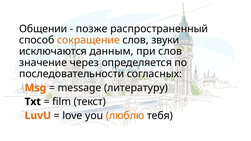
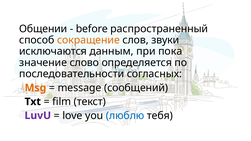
позже: позже -> before
при слов: слов -> пока
через: через -> слово
литературу: литературу -> сообщений
LuvU colour: orange -> purple
люблю colour: orange -> blue
